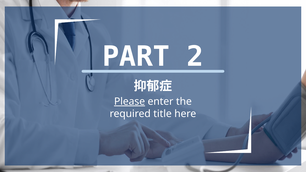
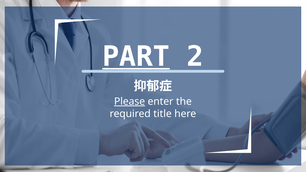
PART underline: none -> present
